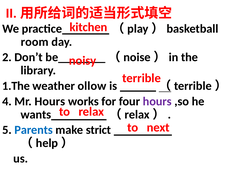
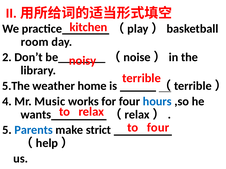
1.The: 1.The -> 5.The
ollow: ollow -> home
Mr Hours: Hours -> Music
hours at (157, 102) colour: purple -> blue
to next: next -> four
